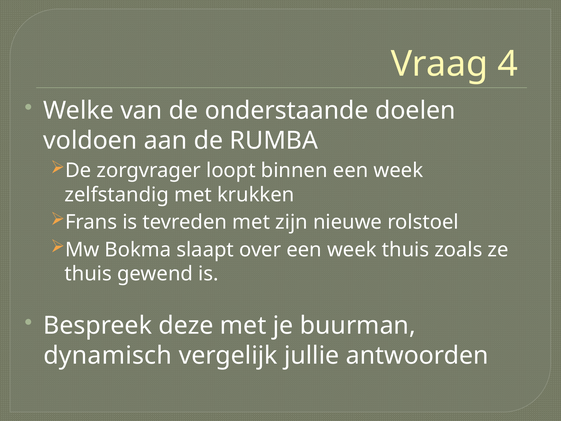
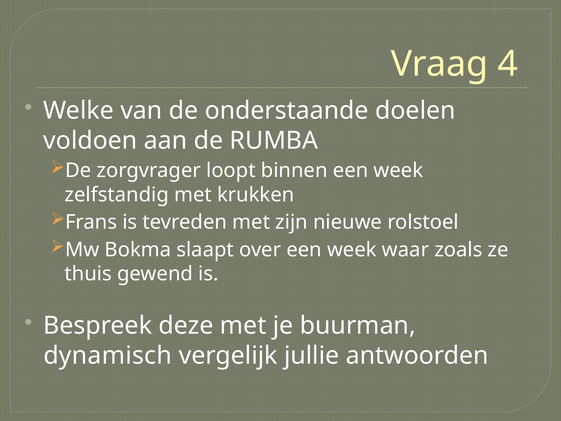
week thuis: thuis -> waar
